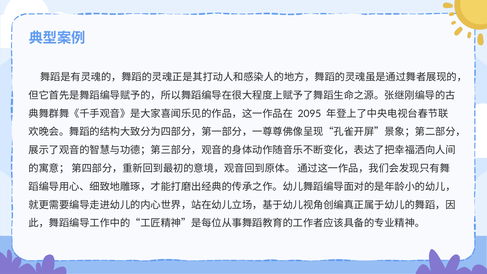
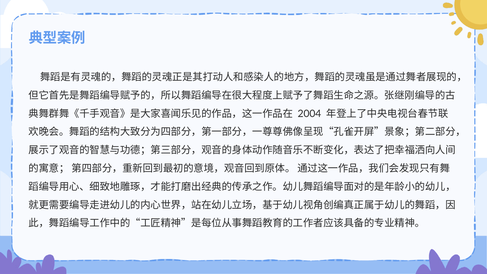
2095: 2095 -> 2004
